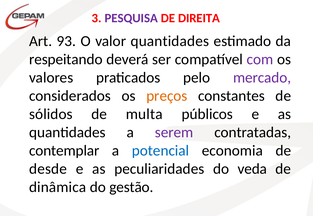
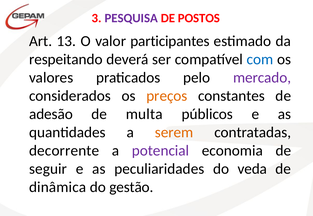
DIREITA: DIREITA -> POSTOS
93: 93 -> 13
valor quantidades: quantidades -> participantes
com colour: purple -> blue
sólidos: sólidos -> adesão
serem colour: purple -> orange
contemplar: contemplar -> decorrente
potencial colour: blue -> purple
desde: desde -> seguir
